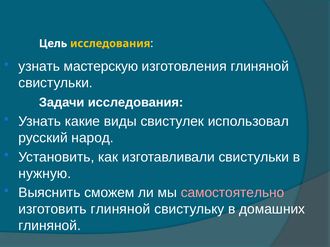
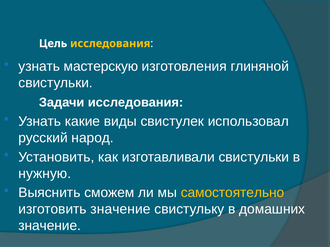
самостоятельно colour: pink -> yellow
изготовить глиняной: глиняной -> значение
глиняной at (50, 226): глиняной -> значение
